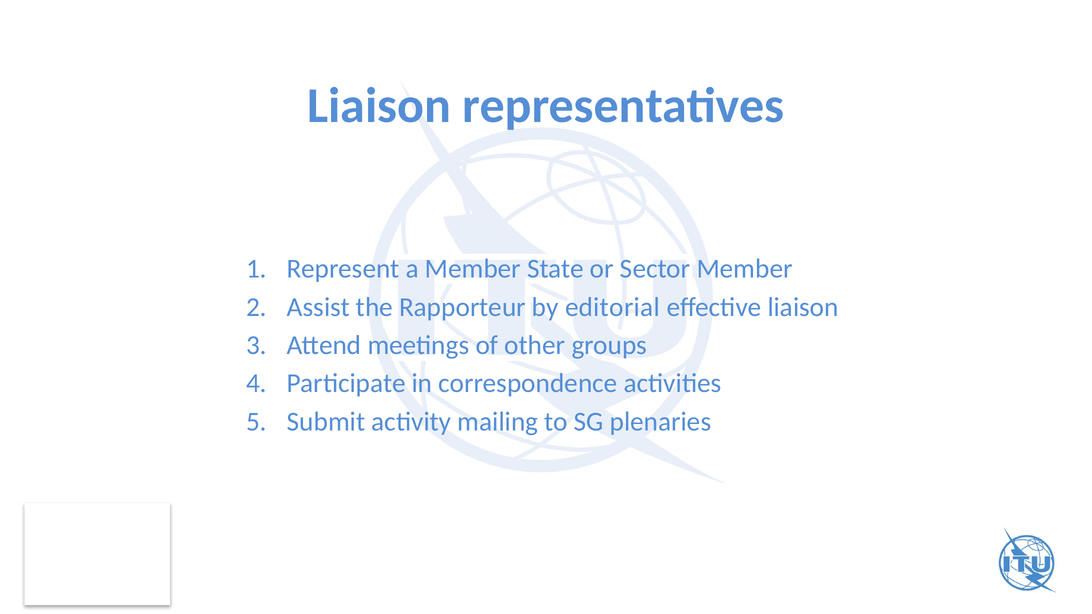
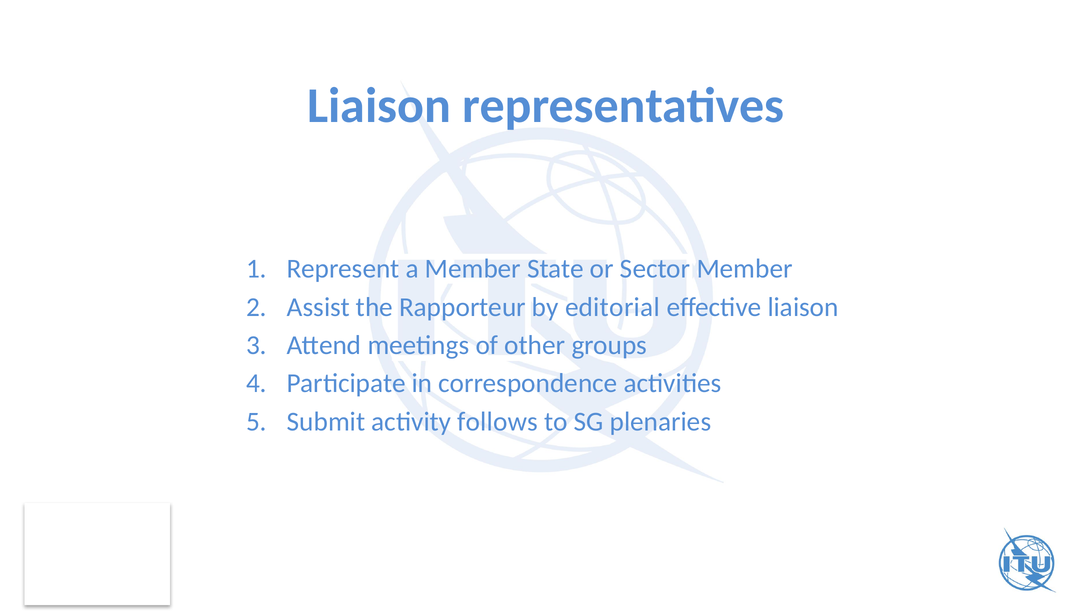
mailing: mailing -> follows
